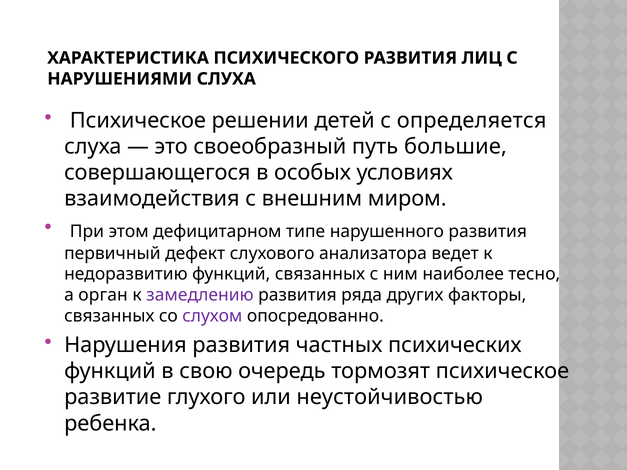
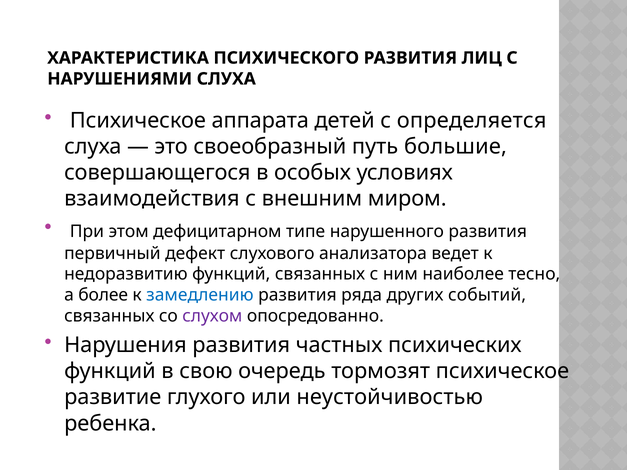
решении: решении -> аппарата
орган: орган -> более
замедлению colour: purple -> blue
факторы: факторы -> событий
